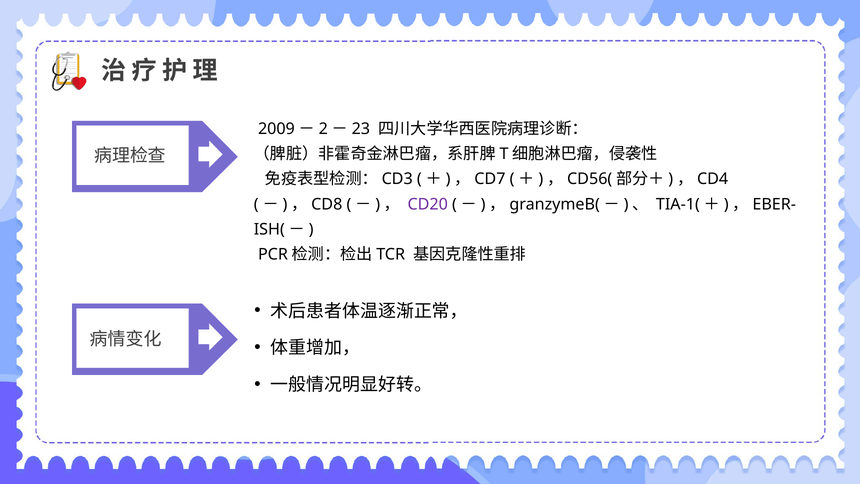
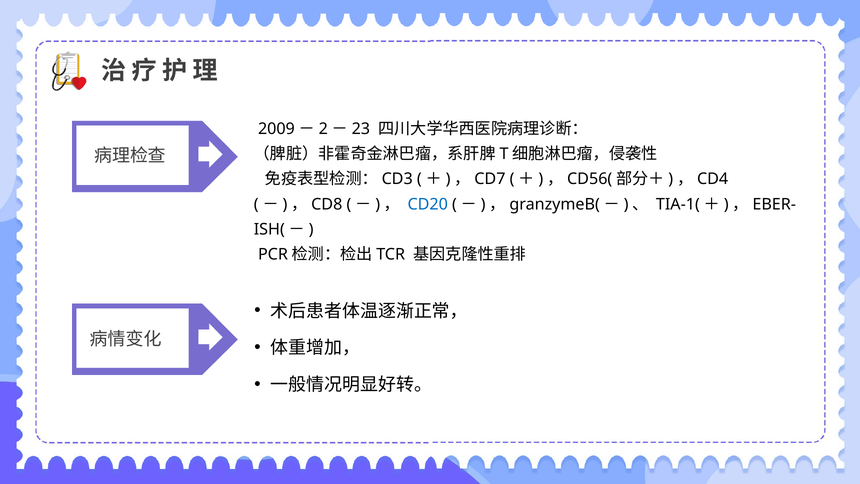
CD20 colour: purple -> blue
